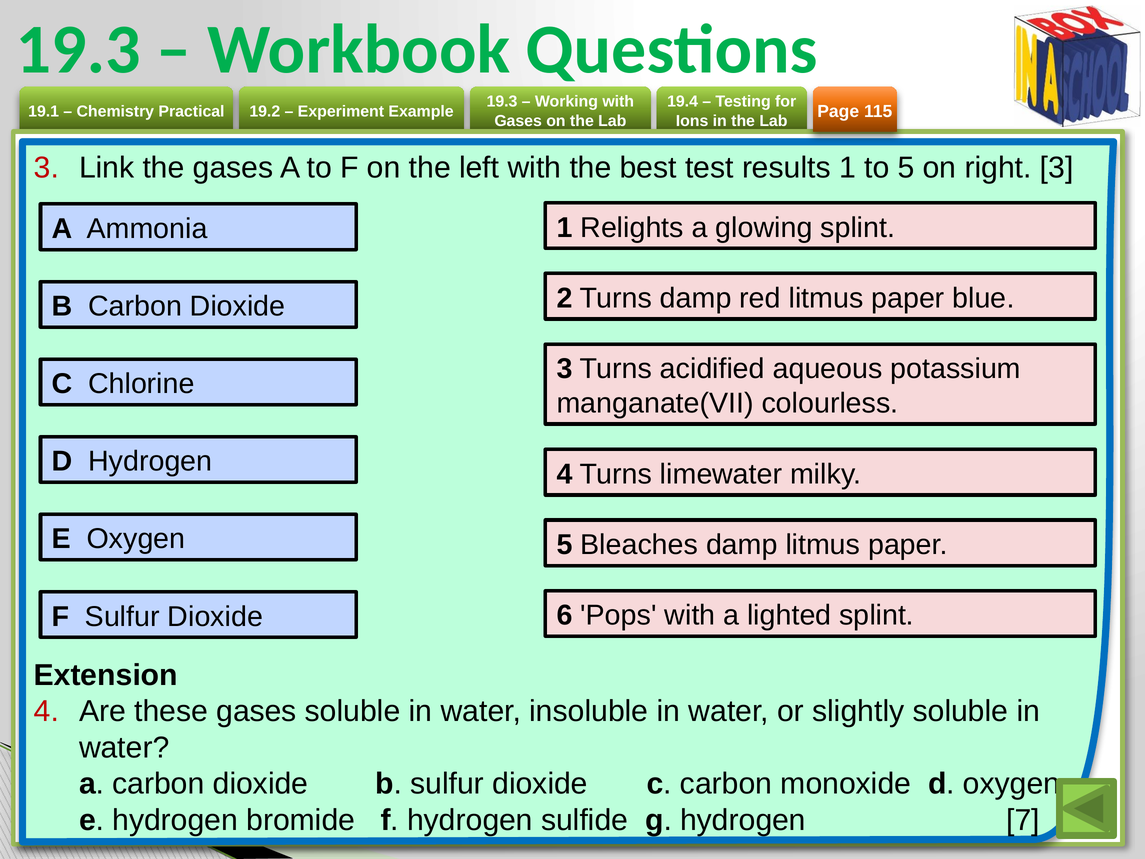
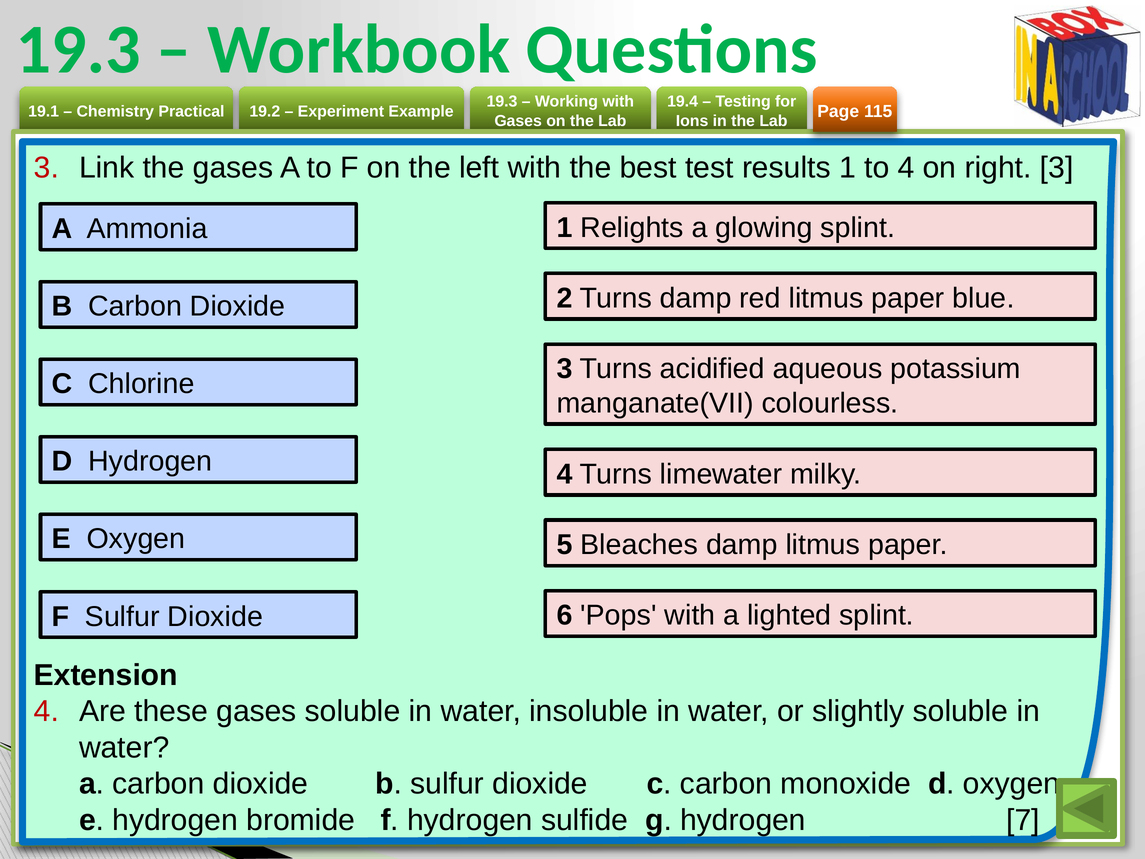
to 5: 5 -> 4
